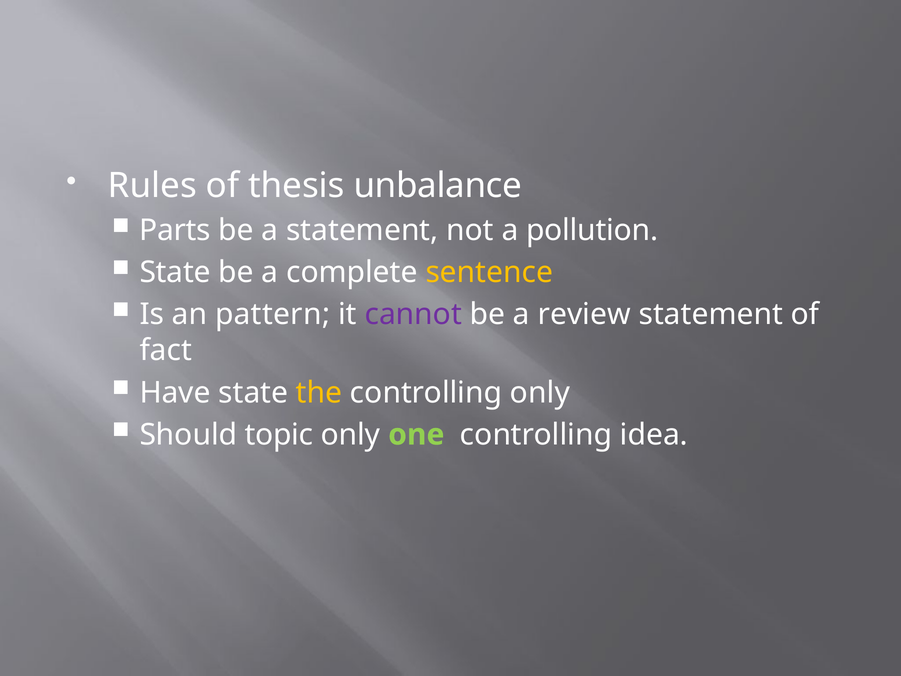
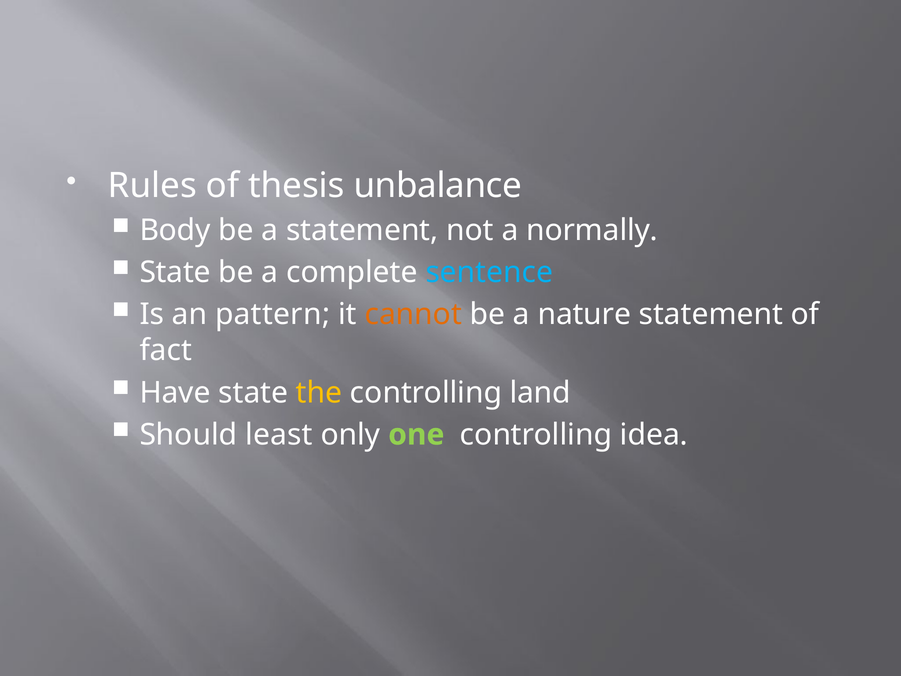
Parts: Parts -> Body
pollution: pollution -> normally
sentence colour: yellow -> light blue
cannot colour: purple -> orange
review: review -> nature
controlling only: only -> land
topic: topic -> least
